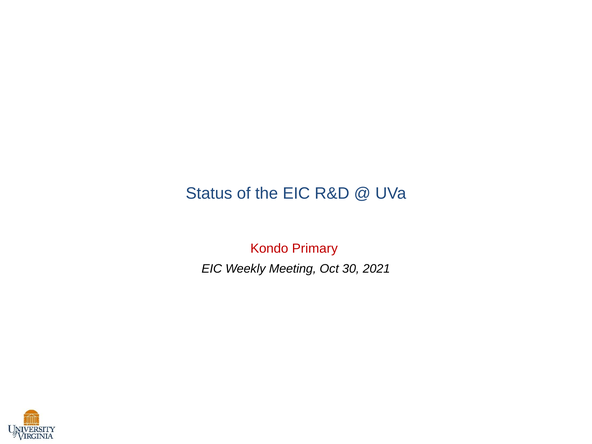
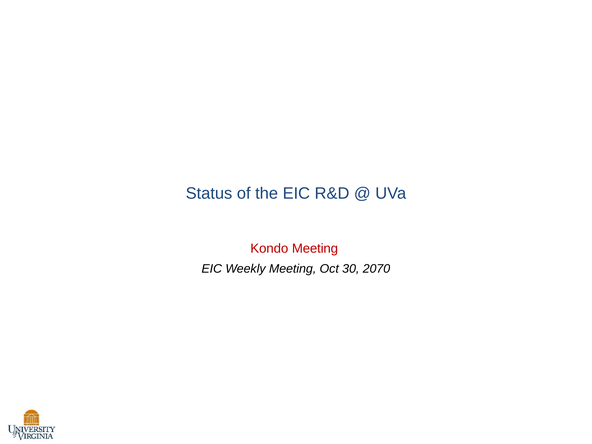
Kondo Primary: Primary -> Meeting
2021: 2021 -> 2070
